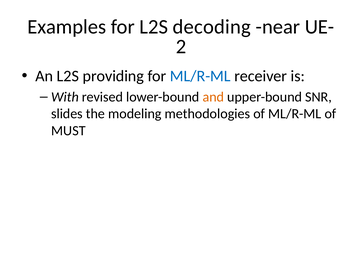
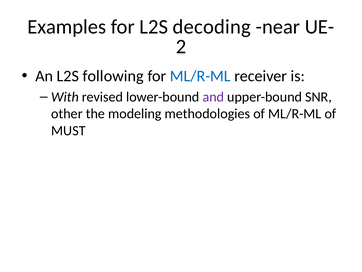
providing: providing -> following
and colour: orange -> purple
slides: slides -> other
